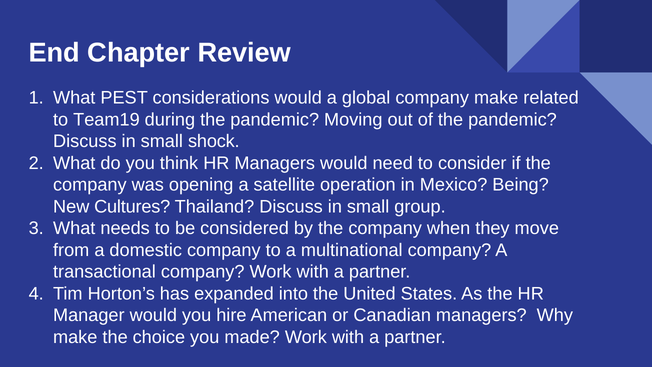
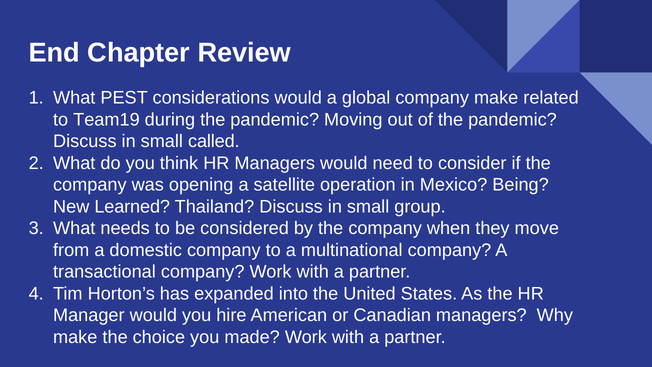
shock: shock -> called
Cultures: Cultures -> Learned
